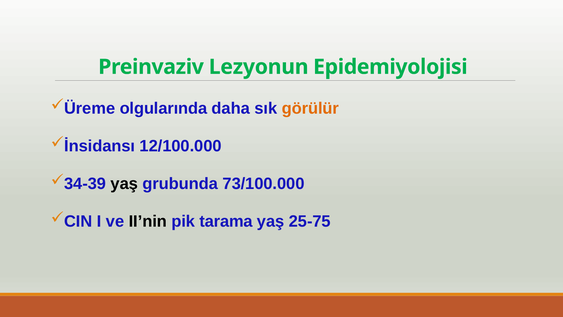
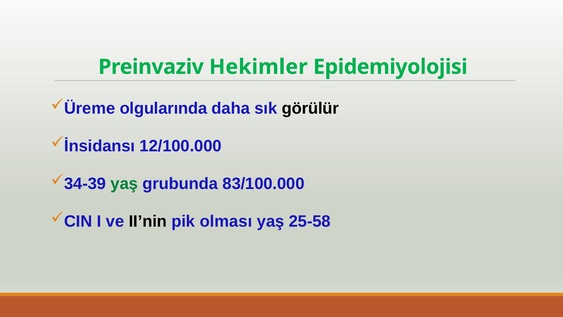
Lezyonun: Lezyonun -> Hekimler
görülür colour: orange -> black
yaş at (124, 184) colour: black -> green
73/100.000: 73/100.000 -> 83/100.000
tarama: tarama -> olması
25-75: 25-75 -> 25-58
